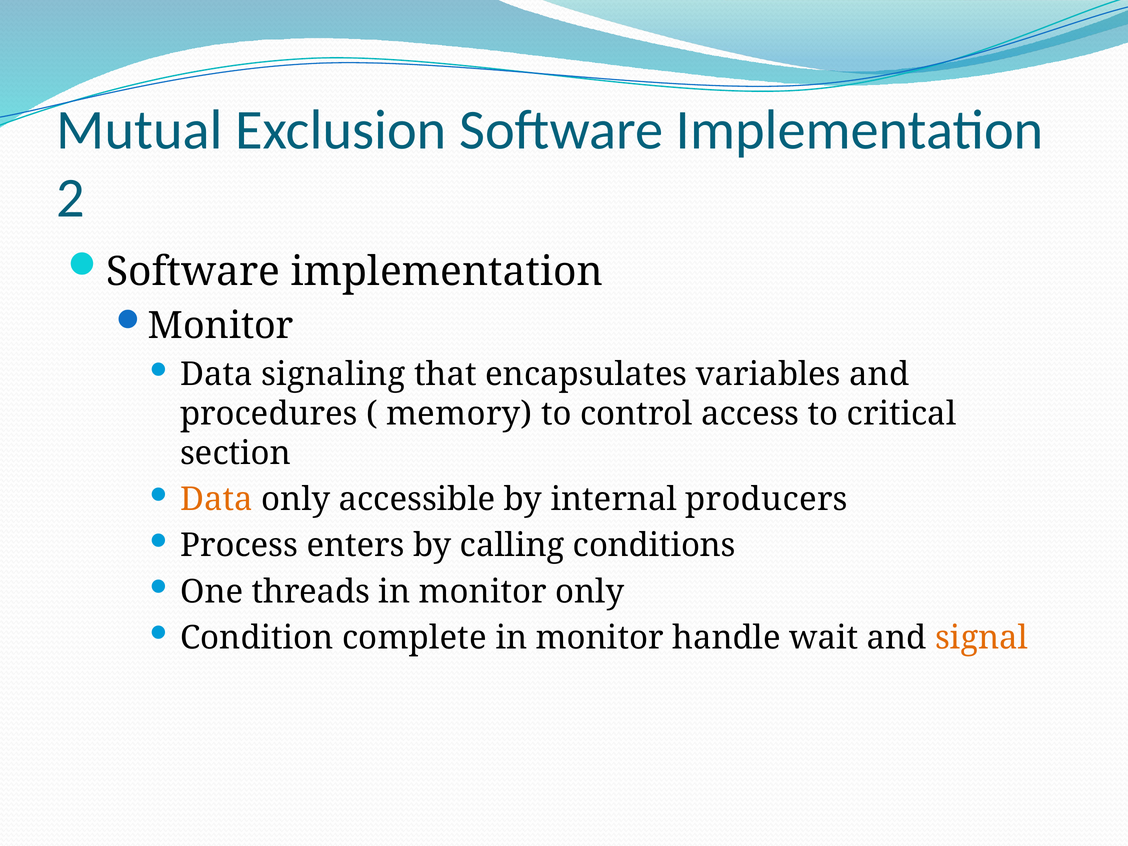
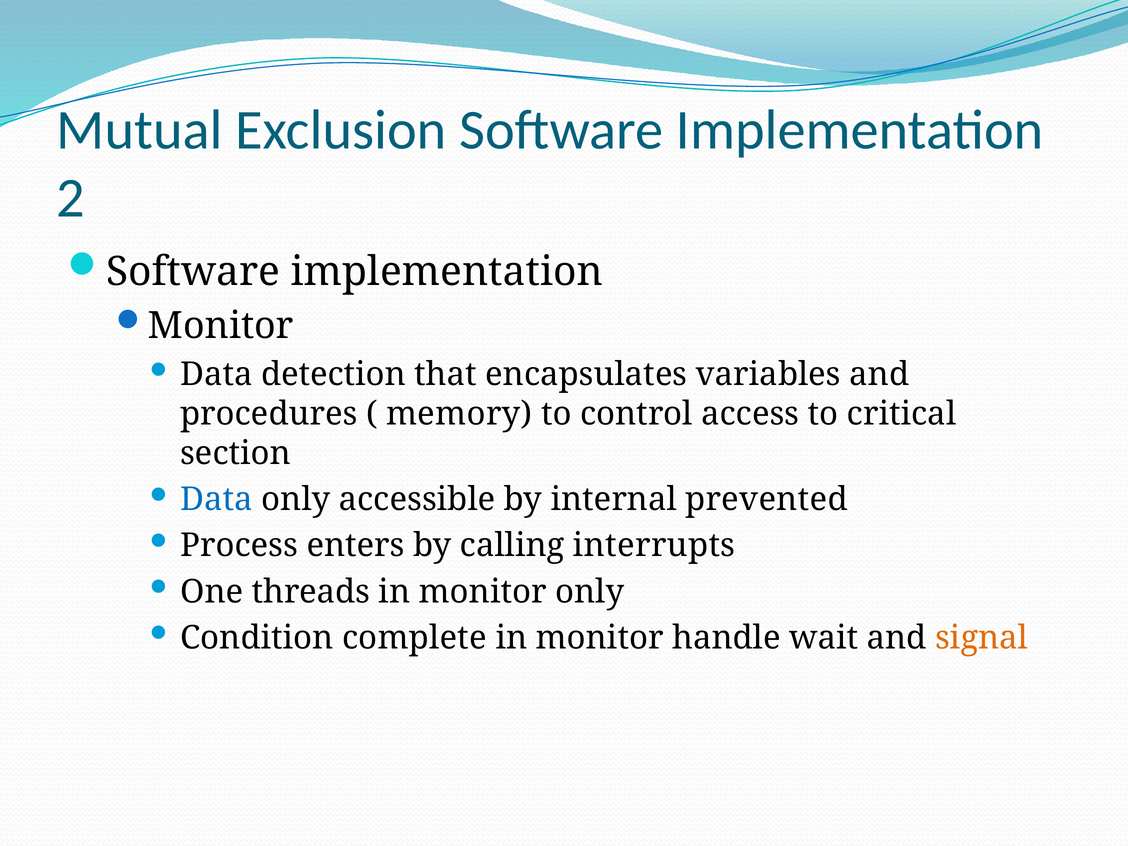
signaling: signaling -> detection
Data at (217, 500) colour: orange -> blue
producers: producers -> prevented
conditions: conditions -> interrupts
